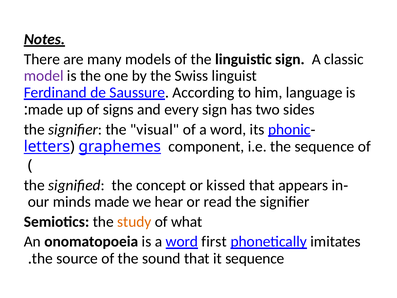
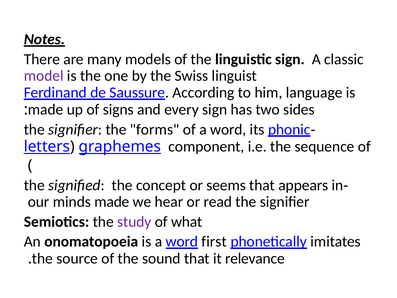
visual: visual -> forms
kissed: kissed -> seems
study colour: orange -> purple
it sequence: sequence -> relevance
